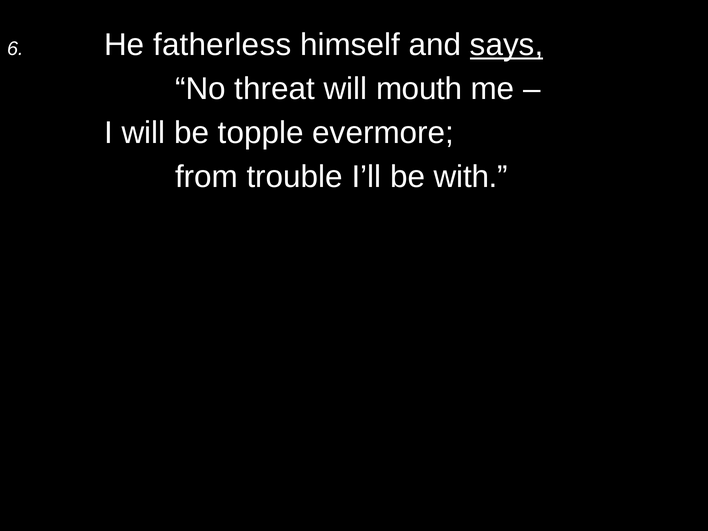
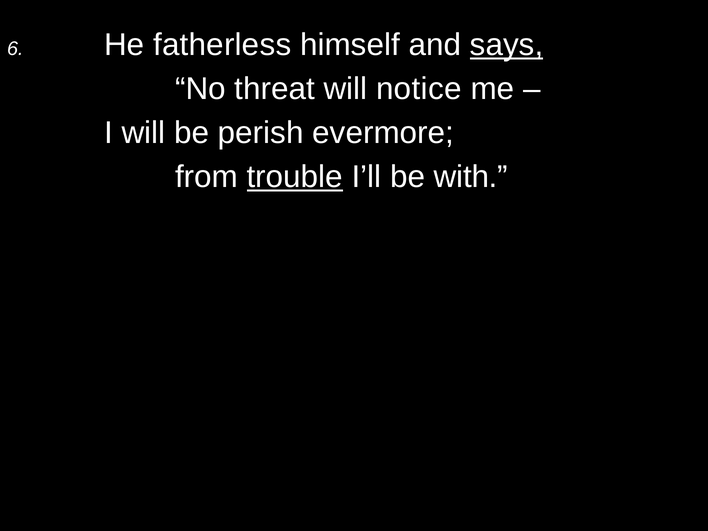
mouth: mouth -> notice
topple: topple -> perish
trouble underline: none -> present
